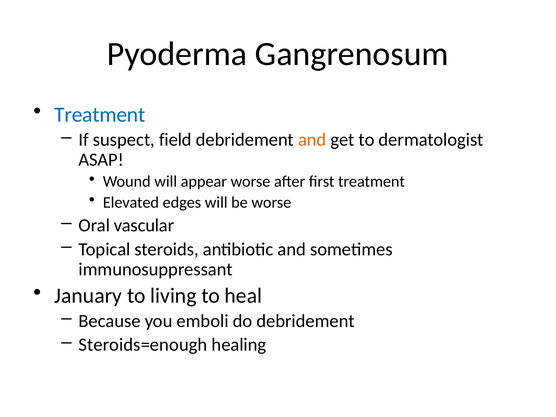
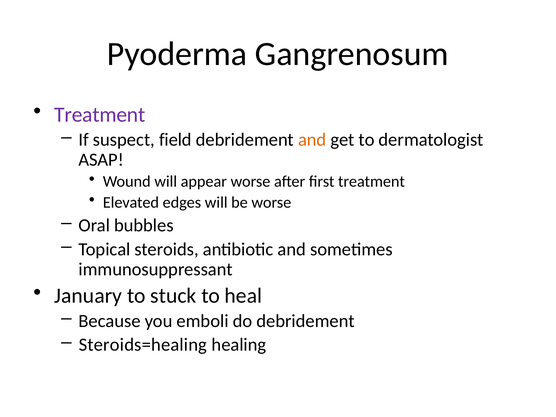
Treatment at (100, 115) colour: blue -> purple
vascular: vascular -> bubbles
living: living -> stuck
Steroids=enough: Steroids=enough -> Steroids=healing
